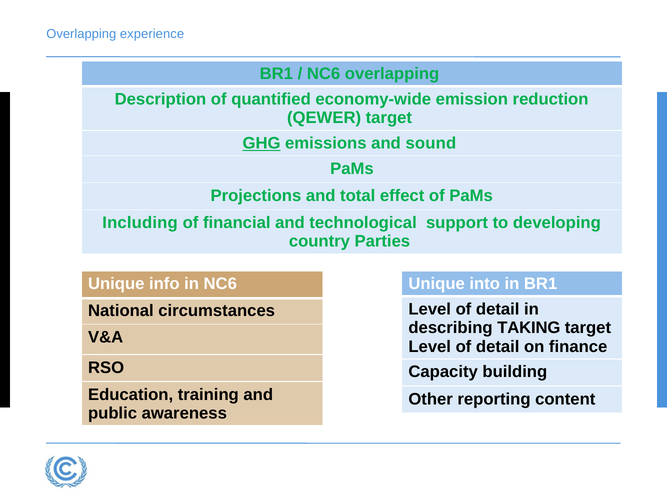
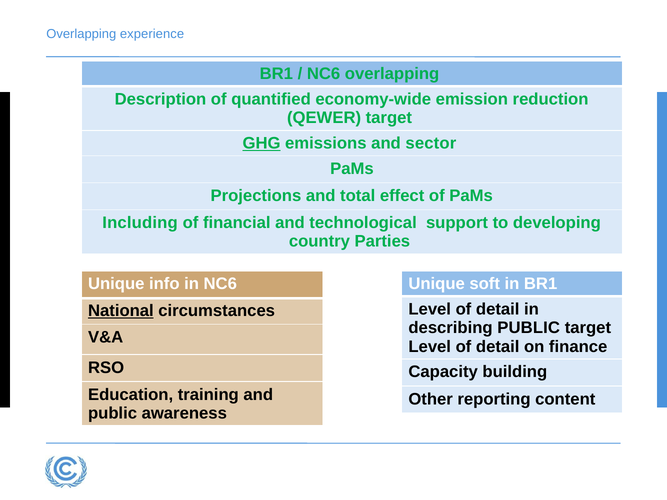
sound: sound -> sector
into: into -> soft
National underline: none -> present
describing TAKING: TAKING -> PUBLIC
